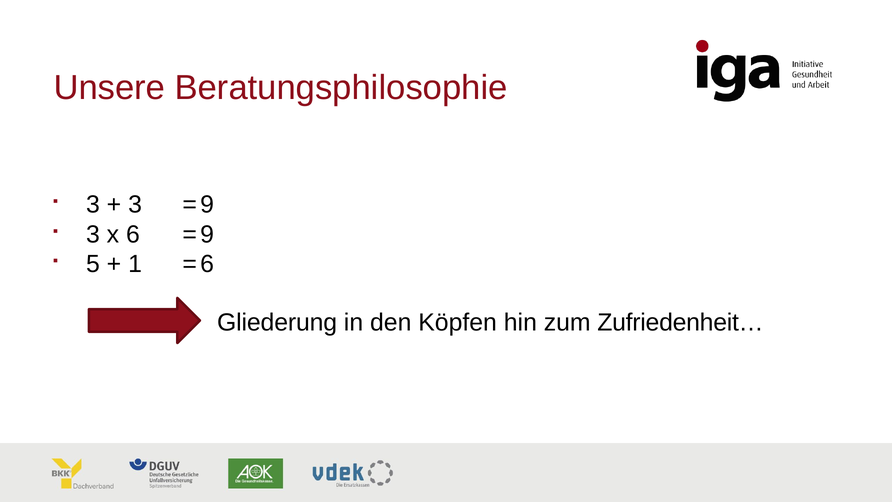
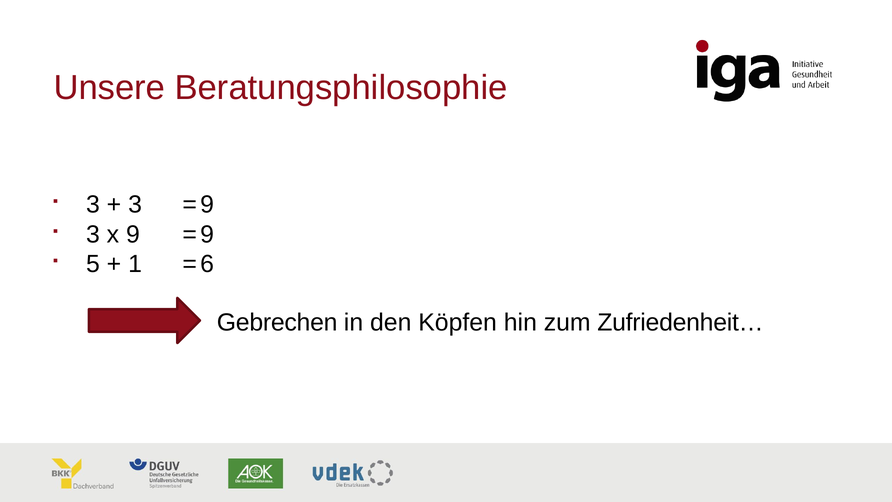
6: 6 -> 9
Gliederung: Gliederung -> Gebrechen
